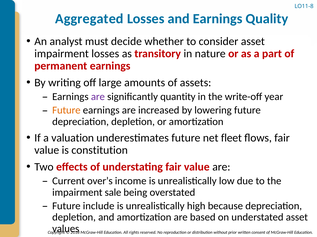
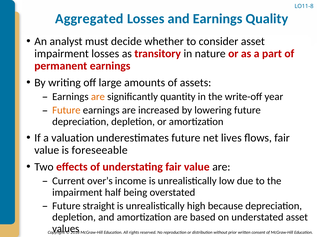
are at (98, 97) colour: purple -> orange
fleet: fleet -> lives
constitution: constitution -> foreseeable
sale: sale -> half
include: include -> straight
